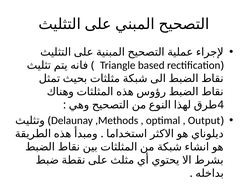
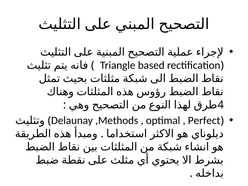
Output: Output -> Perfect
